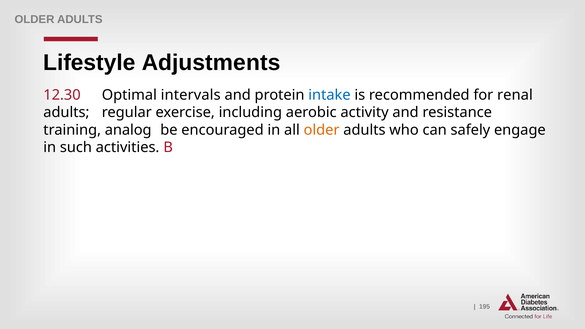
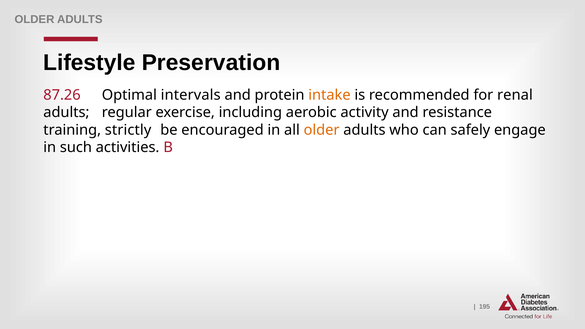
Adjustments: Adjustments -> Preservation
12.30: 12.30 -> 87.26
intake colour: blue -> orange
analog: analog -> strictly
